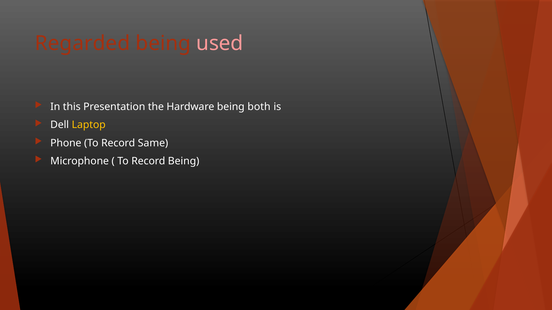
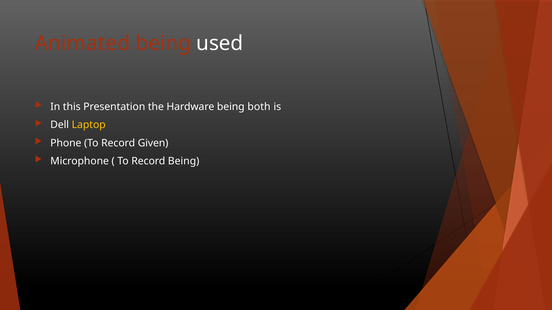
Regarded: Regarded -> Animated
used colour: pink -> white
Same: Same -> Given
